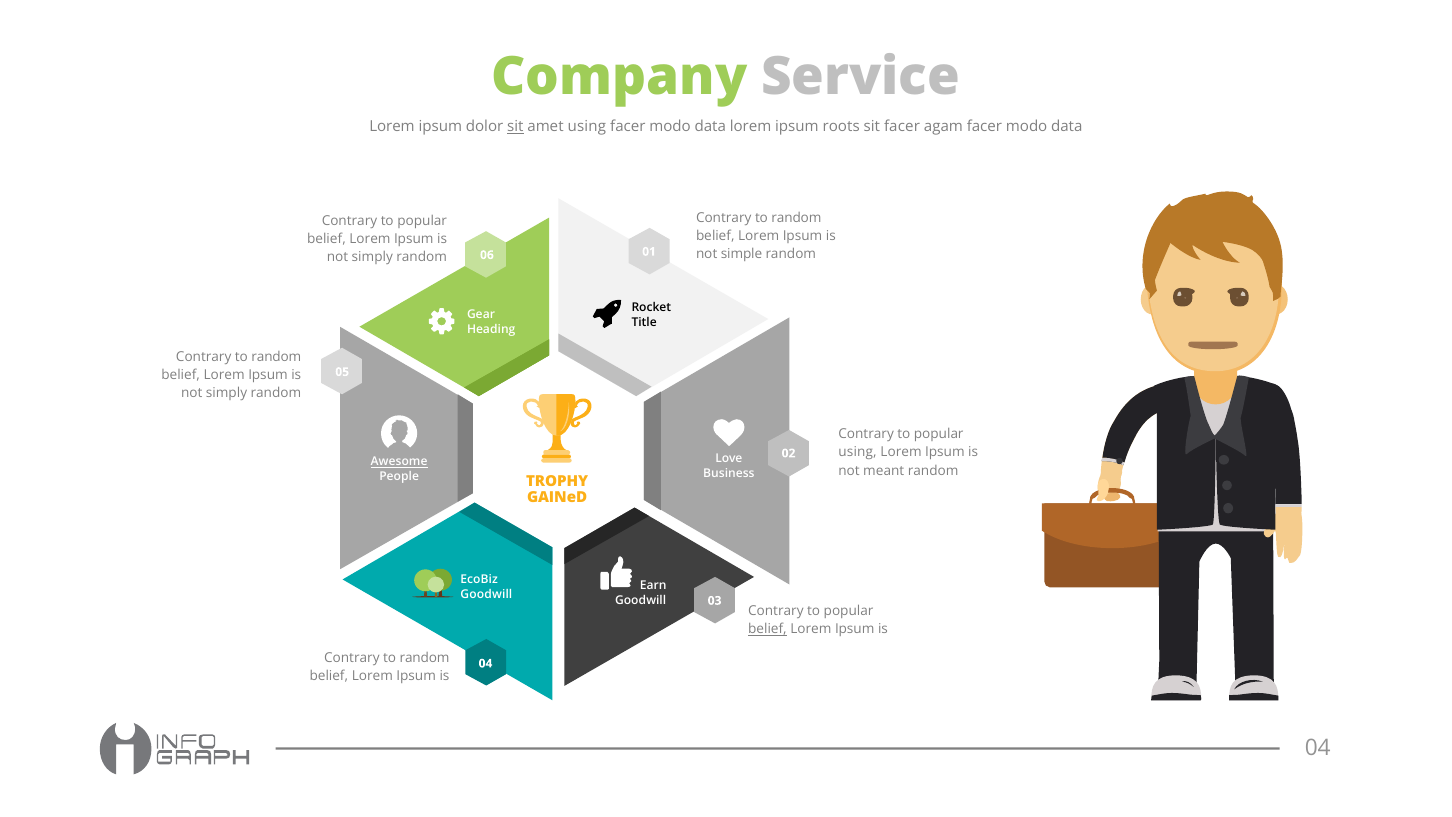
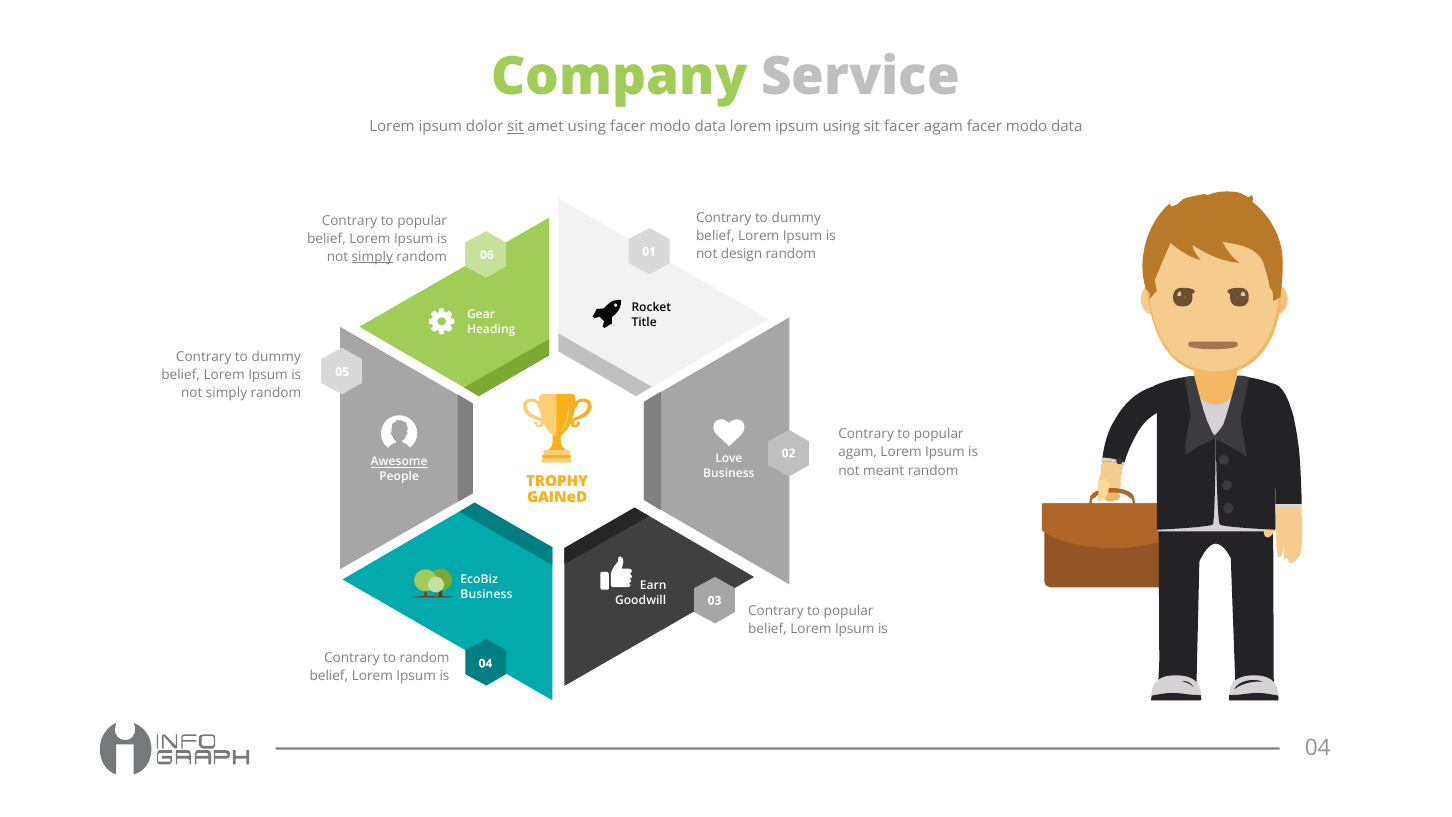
ipsum roots: roots -> using
random at (796, 217): random -> dummy
simple: simple -> design
simply at (372, 257) underline: none -> present
random at (276, 357): random -> dummy
using at (858, 452): using -> agam
Goodwill at (486, 594): Goodwill -> Business
belief at (767, 629) underline: present -> none
